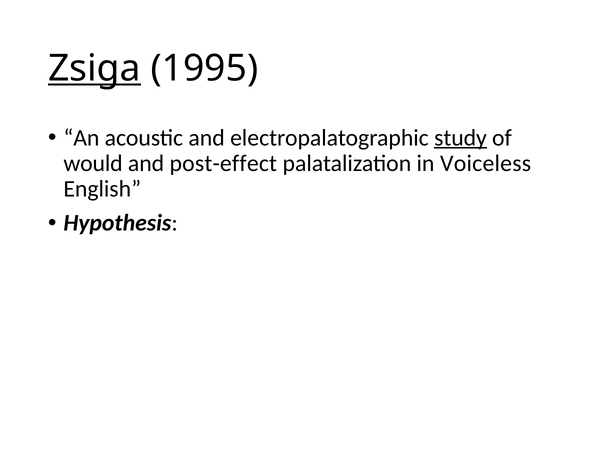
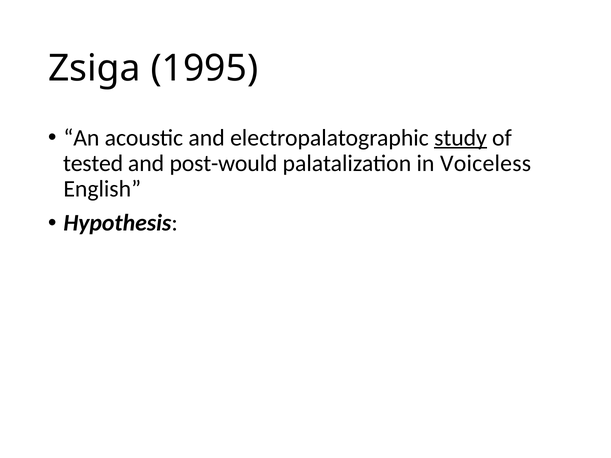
Zsiga underline: present -> none
would: would -> tested
post-effect: post-effect -> post-would
